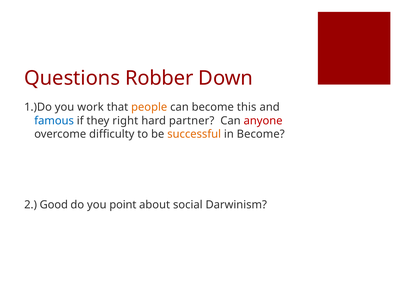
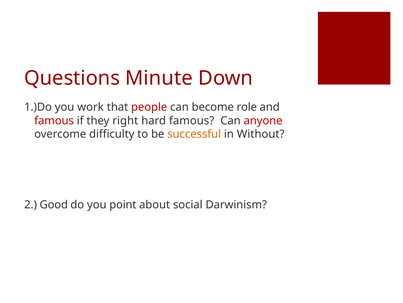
Robber: Robber -> Minute
people colour: orange -> red
this: this -> role
famous at (54, 120) colour: blue -> red
hard partner: partner -> famous
in Become: Become -> Without
